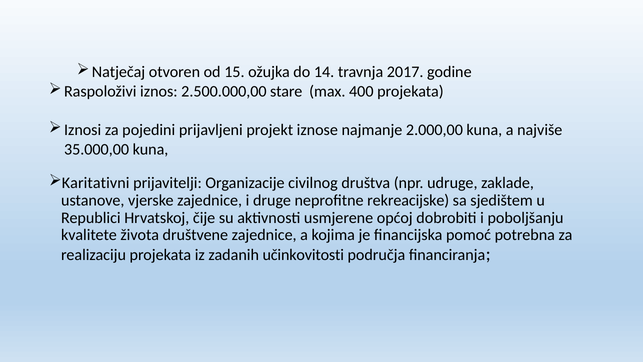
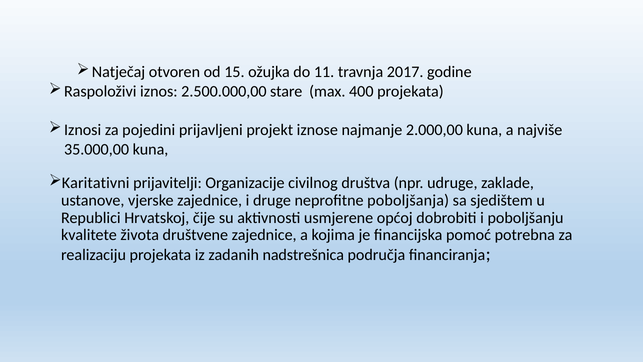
14: 14 -> 11
rekreacijske: rekreacijske -> poboljšanja
učinkovitosti: učinkovitosti -> nadstrešnica
